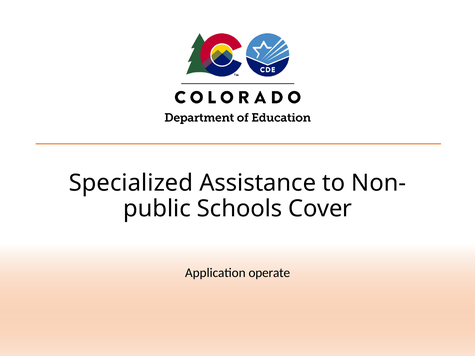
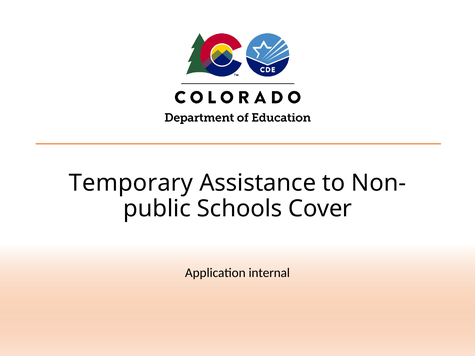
Specialized: Specialized -> Temporary
operate: operate -> internal
